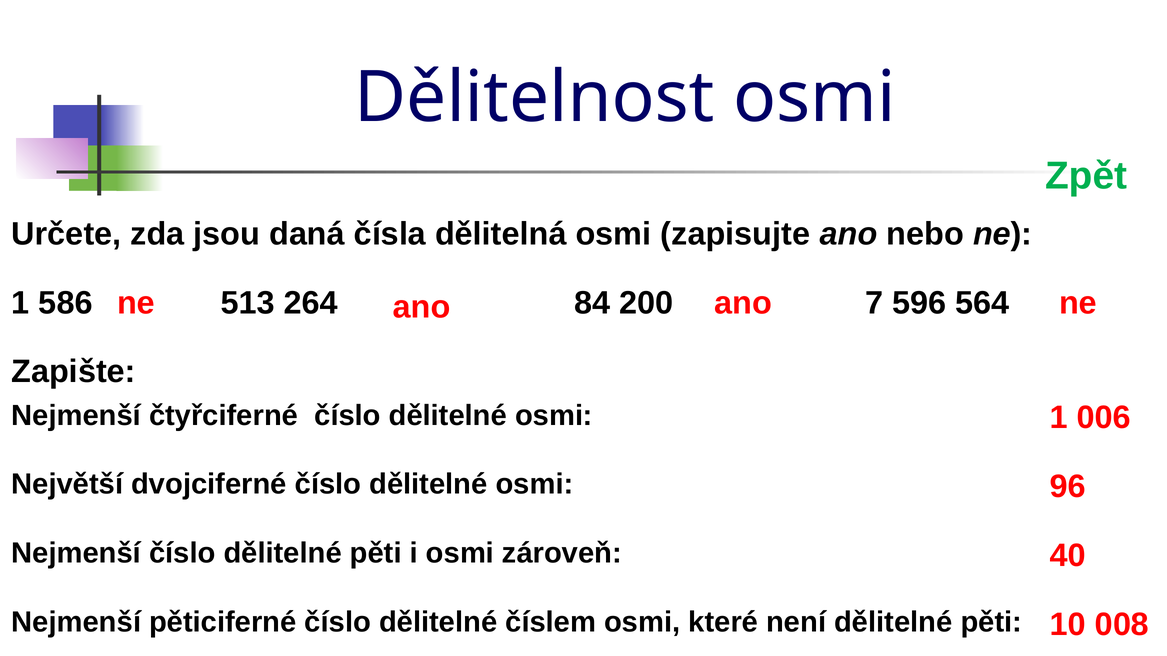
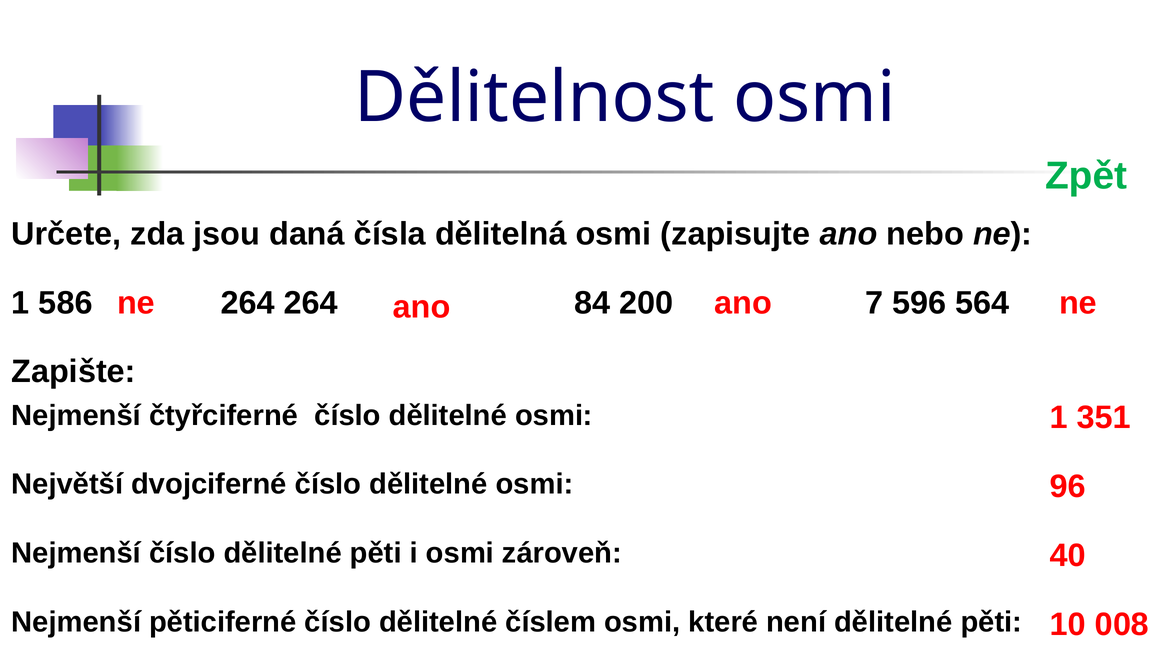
586 513: 513 -> 264
006: 006 -> 351
